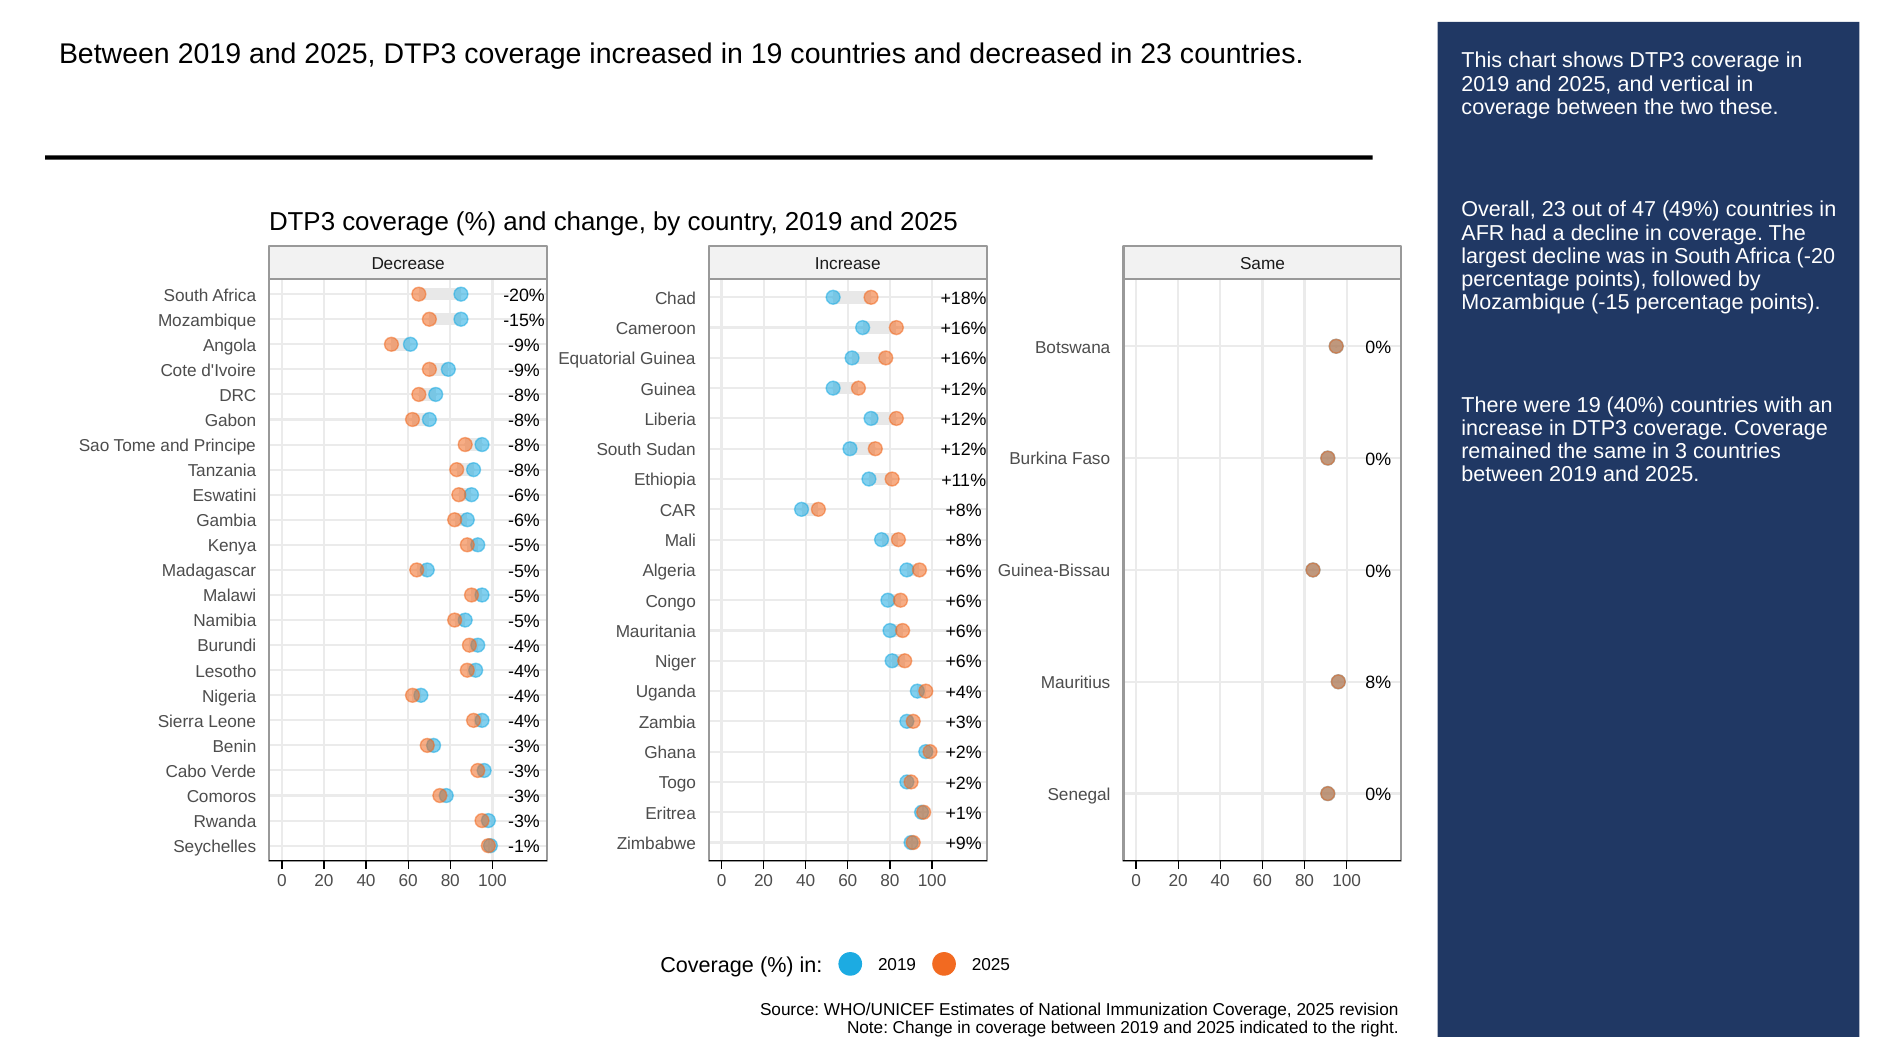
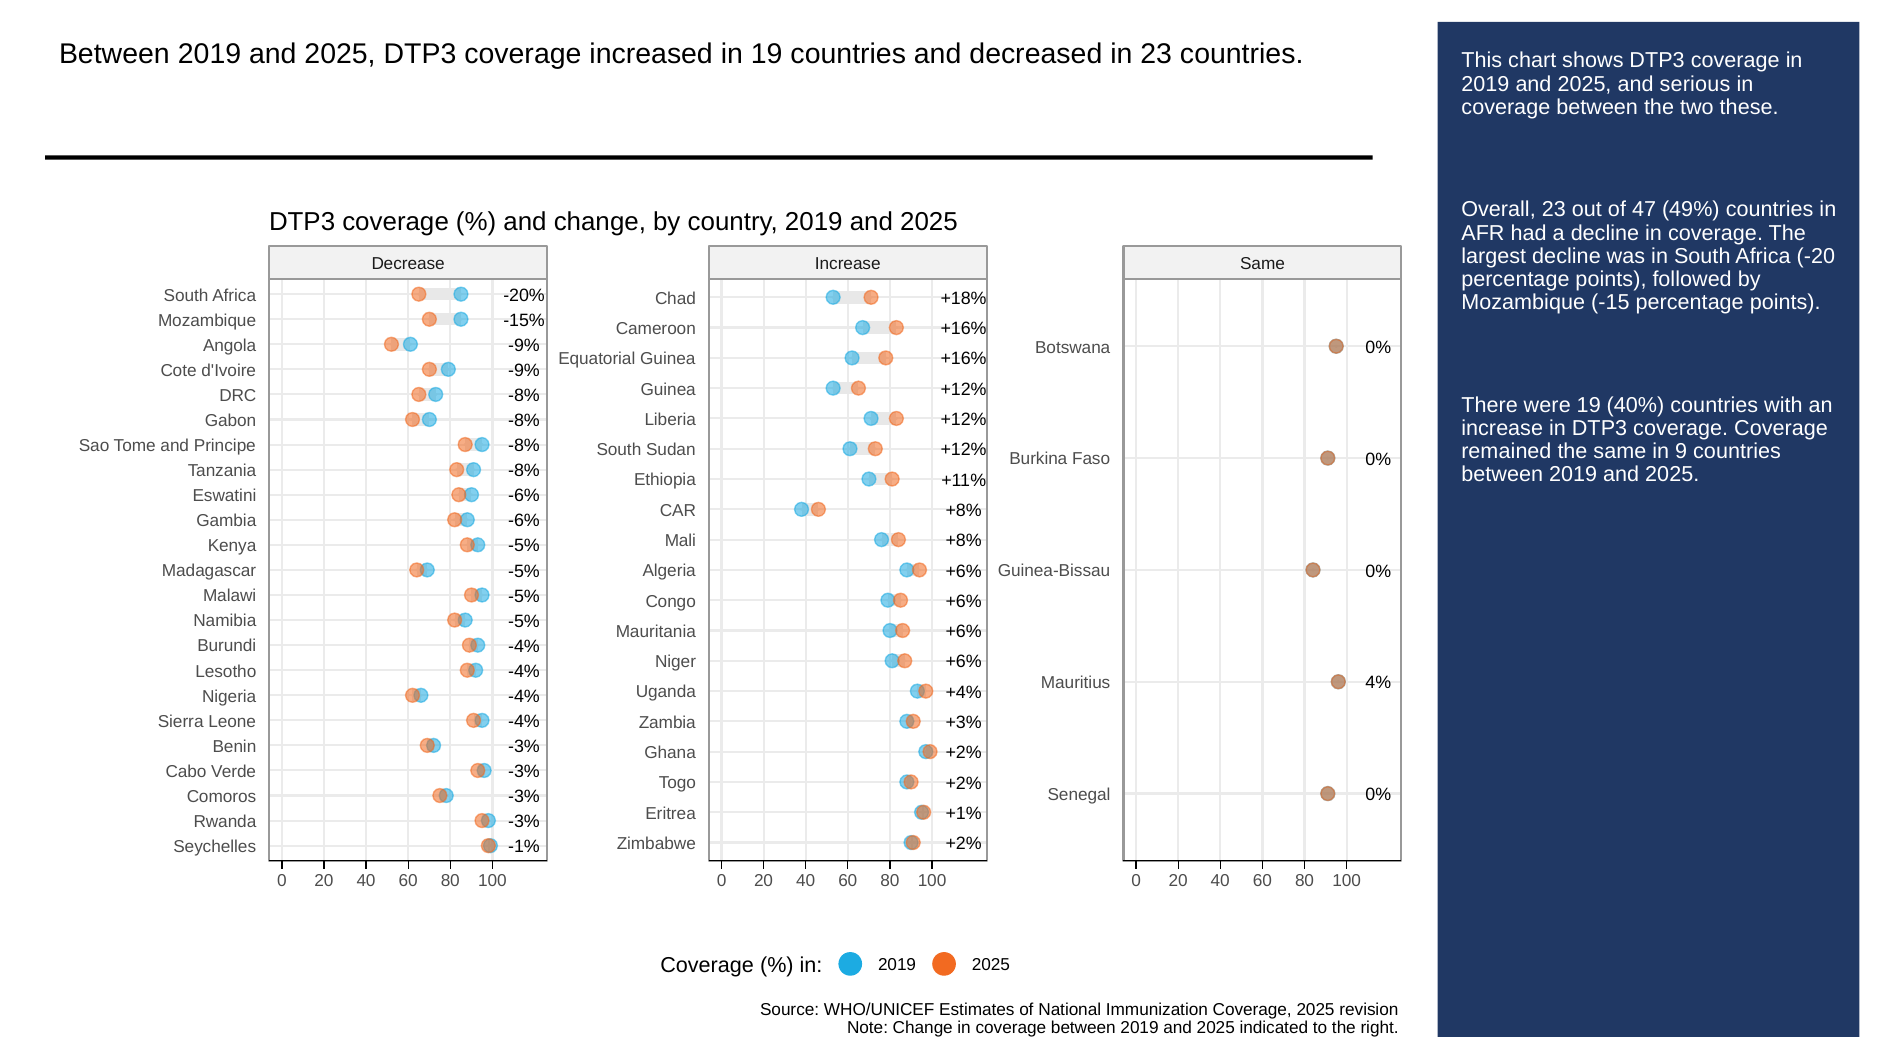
vertical: vertical -> serious
3: 3 -> 9
8%: 8% -> 4%
+9% at (964, 844): +9% -> +2%
